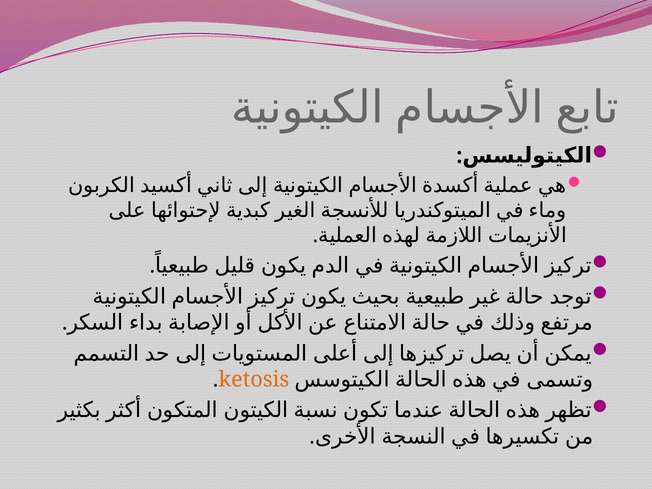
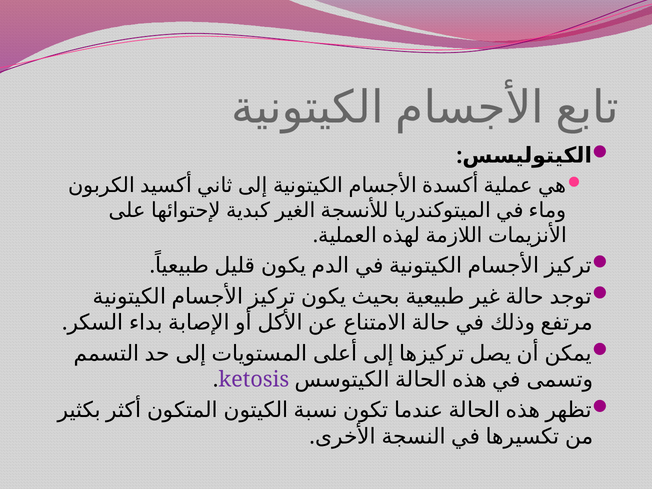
ketosis colour: orange -> purple
